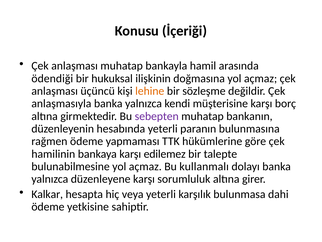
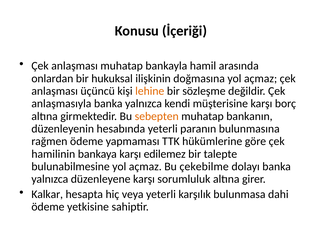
ödendiği: ödendiği -> onlardan
sebepten colour: purple -> orange
kullanmalı: kullanmalı -> çekebilme
